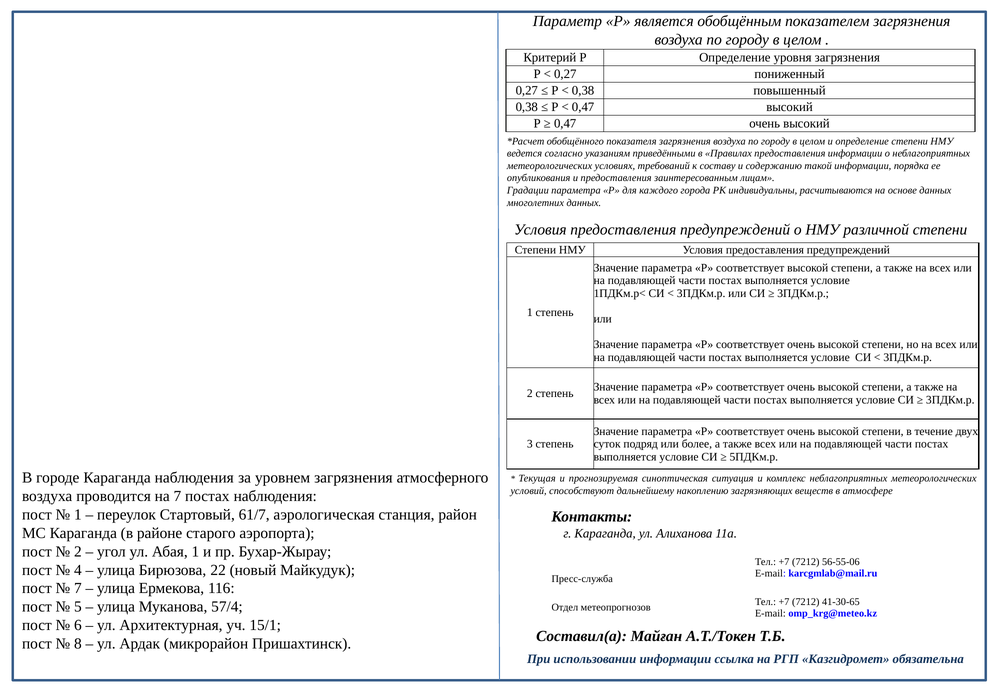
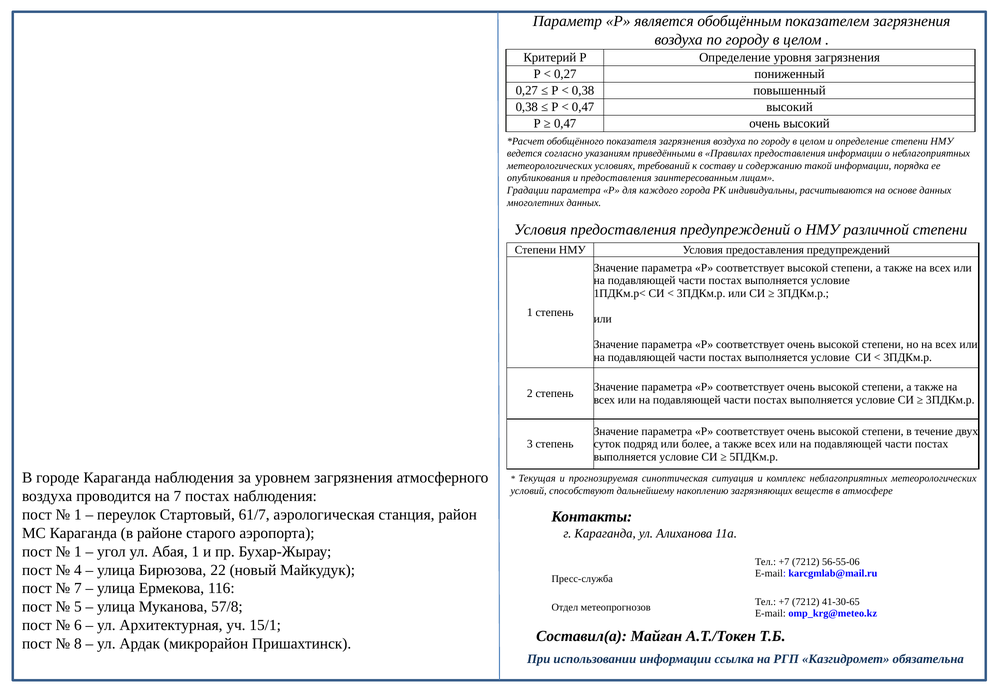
2 at (78, 551): 2 -> 1
57/4: 57/4 -> 57/8
